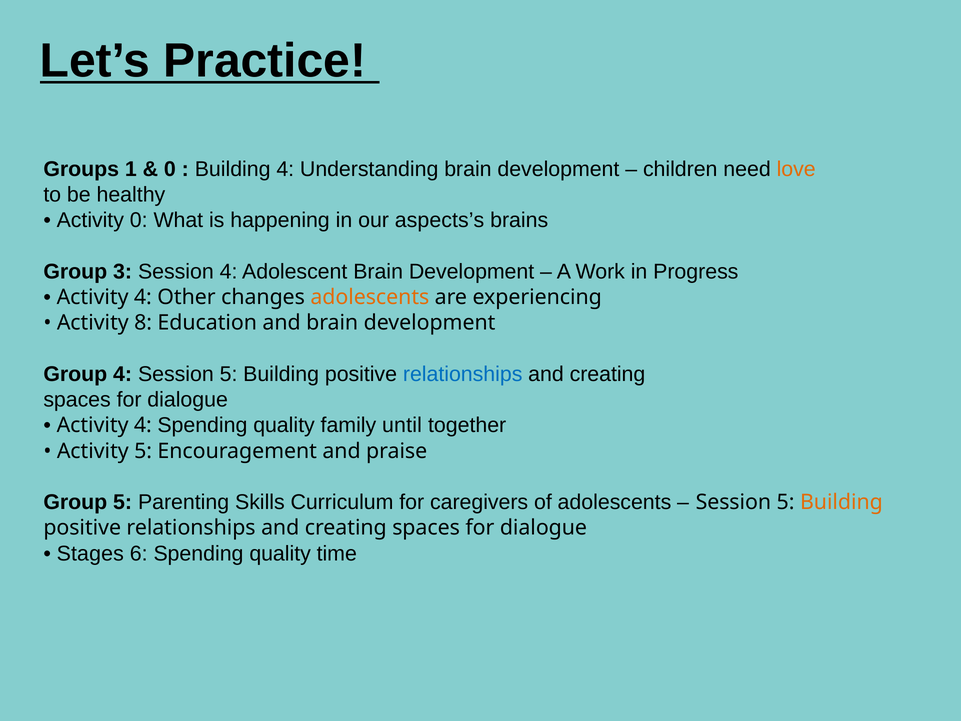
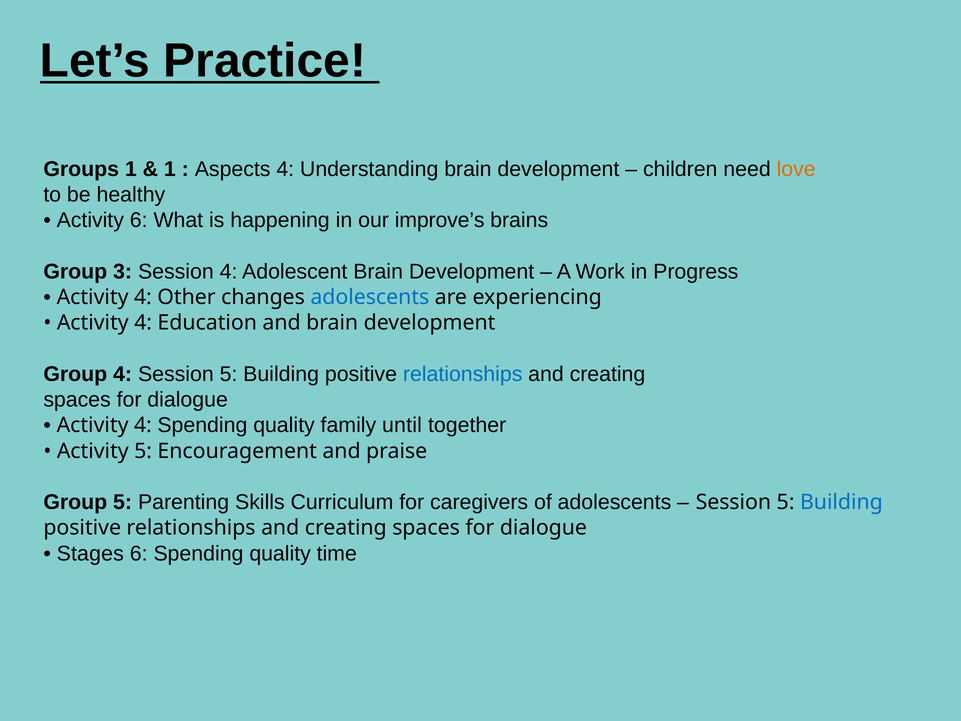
0 at (170, 169): 0 -> 1
Building at (233, 169): Building -> Aspects
Activity 0: 0 -> 6
aspects’s: aspects’s -> improve’s
adolescents at (370, 297) colour: orange -> blue
8 at (143, 323): 8 -> 4
Building at (841, 502) colour: orange -> blue
